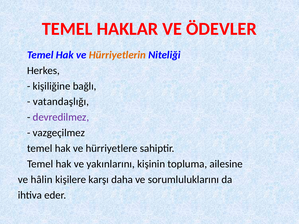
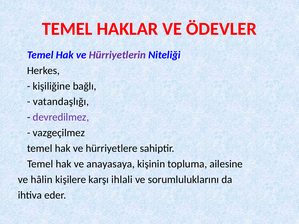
Hürriyetlerin colour: orange -> purple
yakınlarını: yakınlarını -> anayasaya
daha: daha -> ihlali
